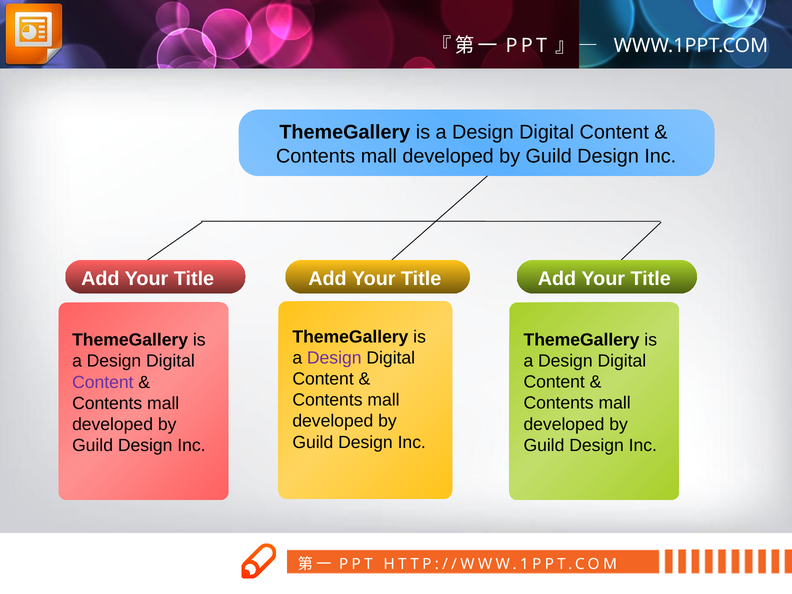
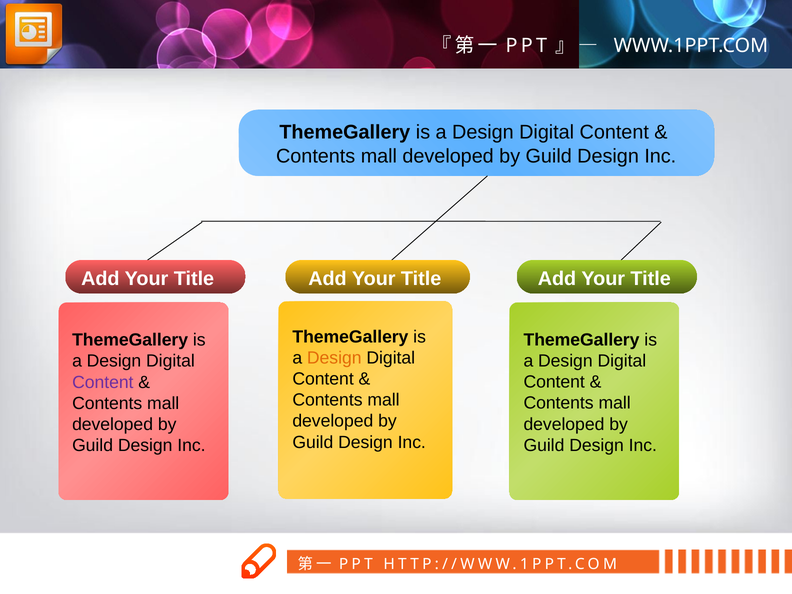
Design at (334, 358) colour: purple -> orange
